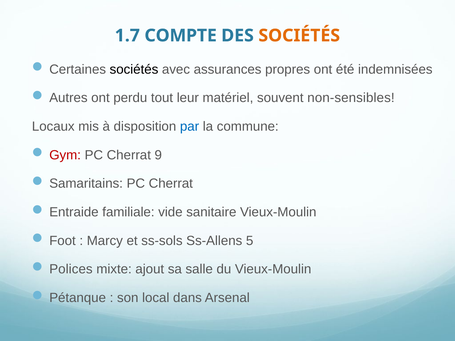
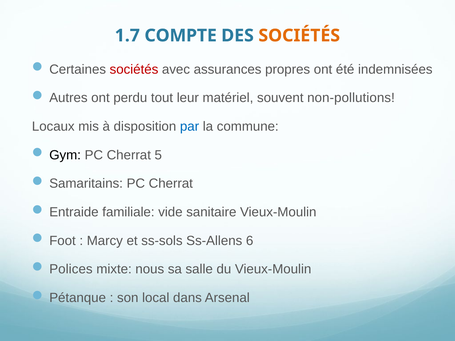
sociétés at (134, 69) colour: black -> red
non-sensibles: non-sensibles -> non-pollutions
Gym colour: red -> black
9: 9 -> 5
5: 5 -> 6
ajout: ajout -> nous
